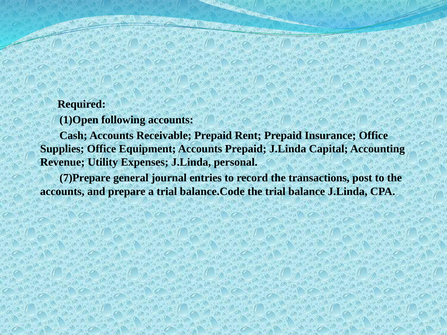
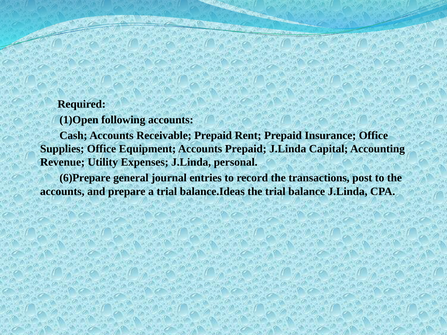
7)Prepare: 7)Prepare -> 6)Prepare
balance.Code: balance.Code -> balance.Ideas
